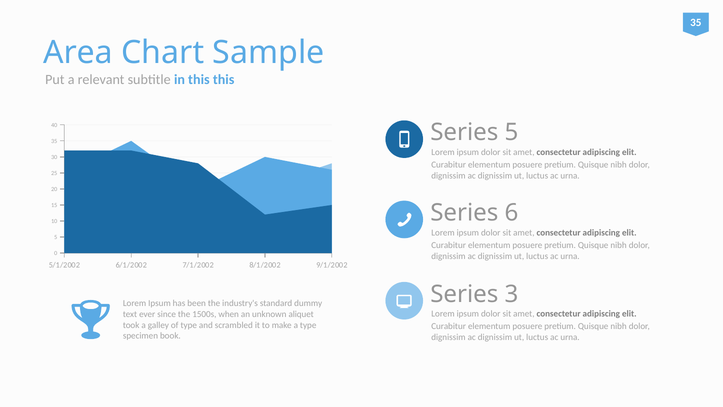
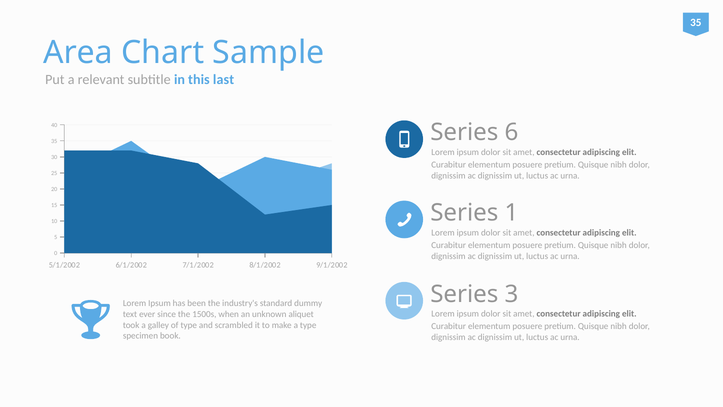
this this: this -> last
Series 5: 5 -> 6
6: 6 -> 1
